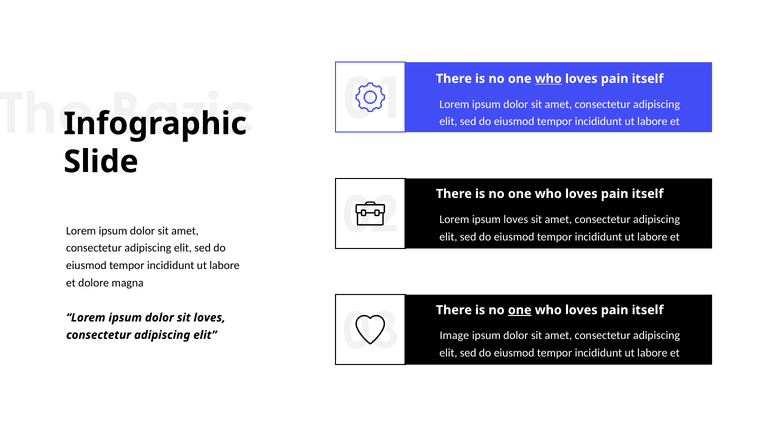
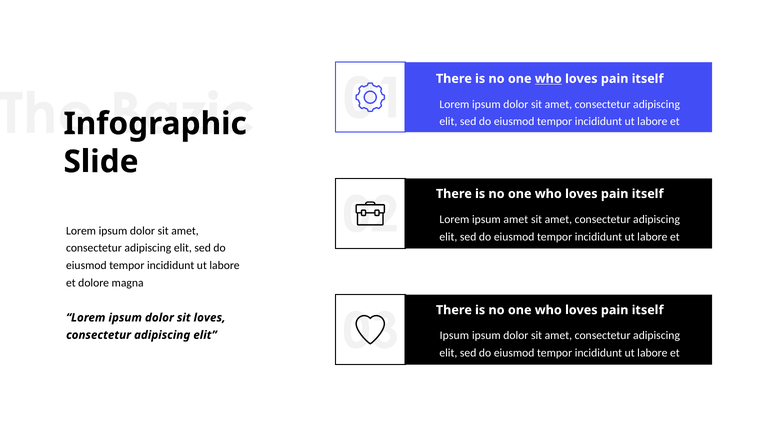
ipsum loves: loves -> amet
one at (520, 310) underline: present -> none
Image at (454, 335): Image -> Ipsum
